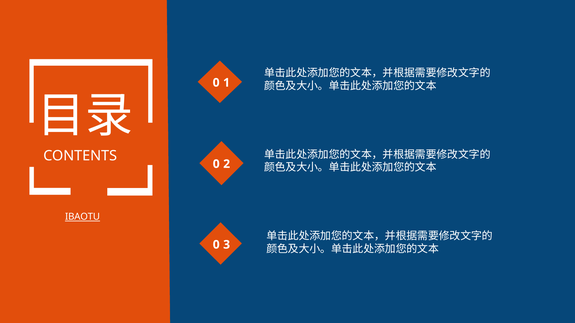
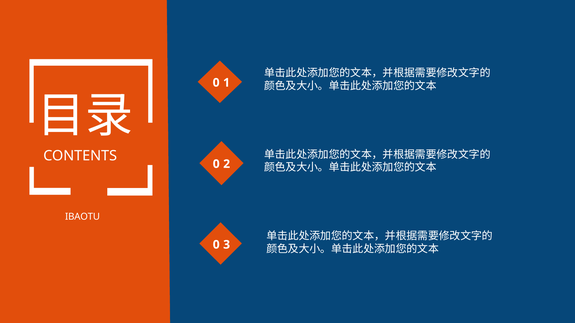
IBAOTU underline: present -> none
